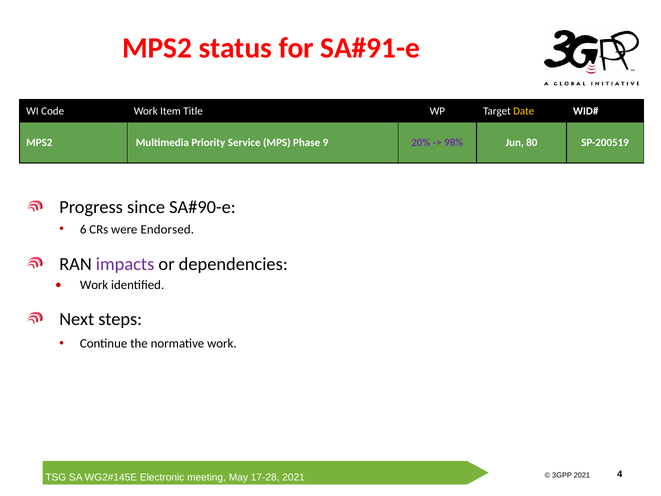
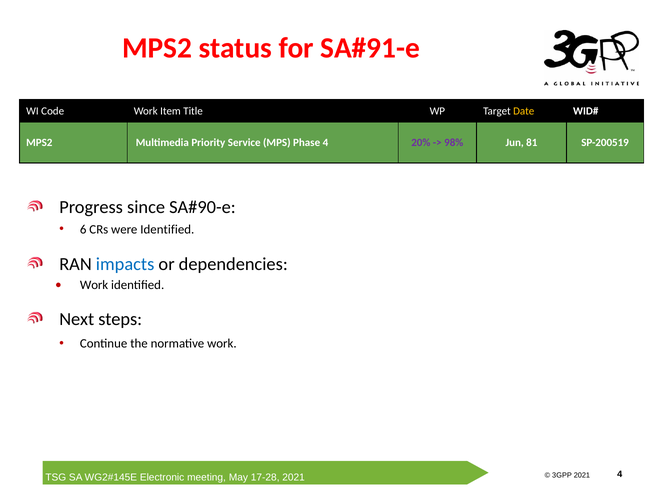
Phase 9: 9 -> 4
80: 80 -> 81
were Endorsed: Endorsed -> Identified
impacts colour: purple -> blue
